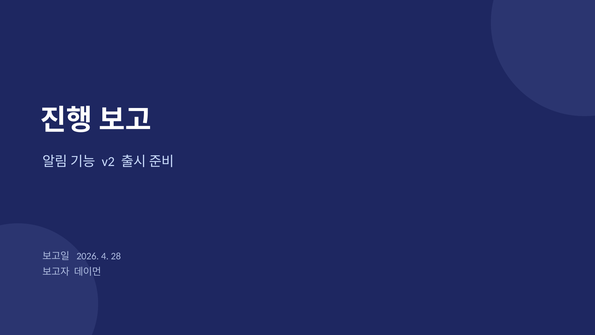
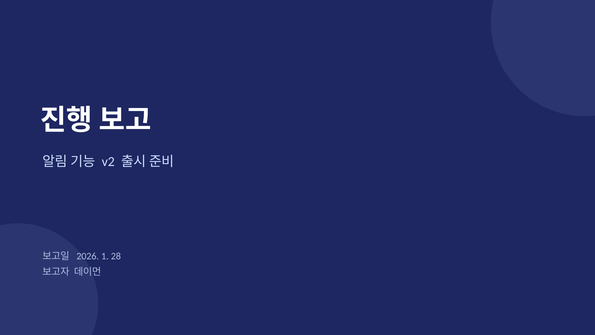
4: 4 -> 1
